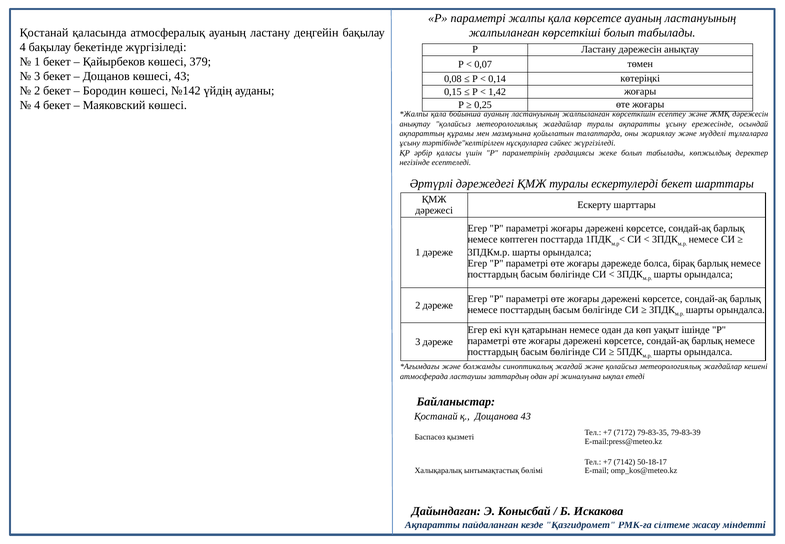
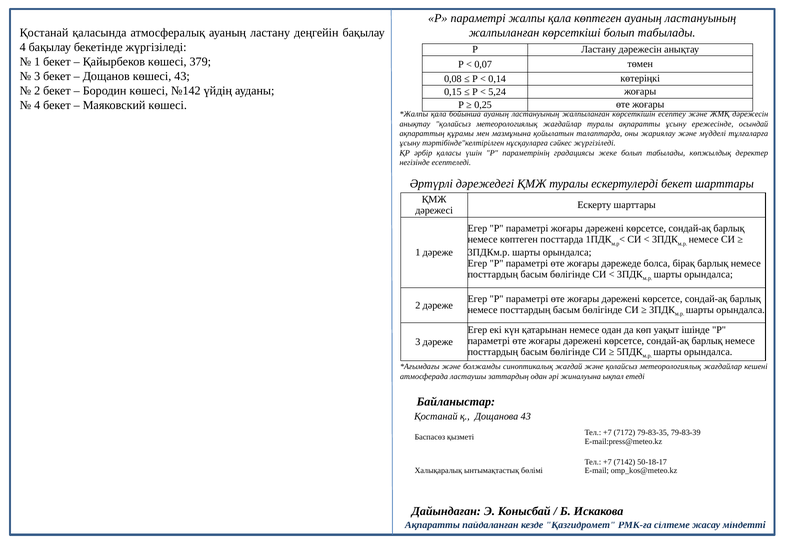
қала көрсетсе: көрсетсе -> көптеген
1,42: 1,42 -> 5,24
